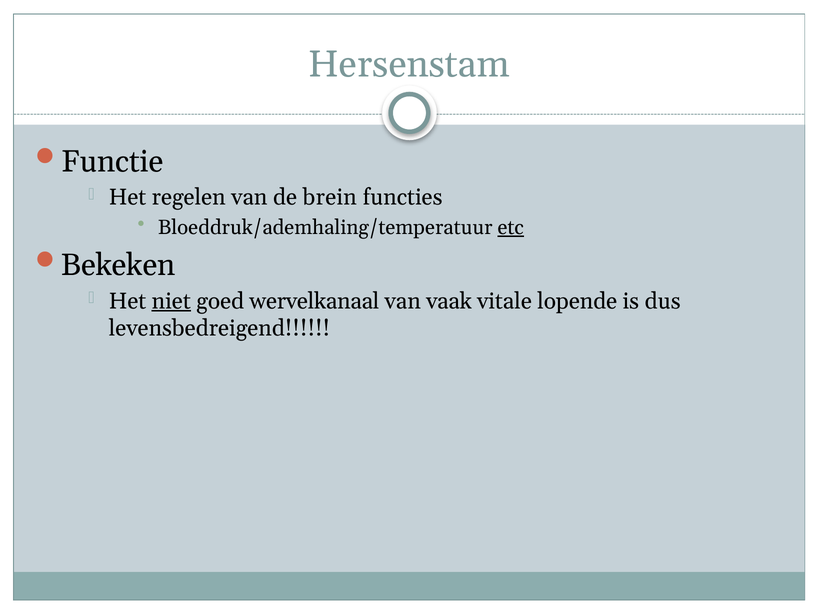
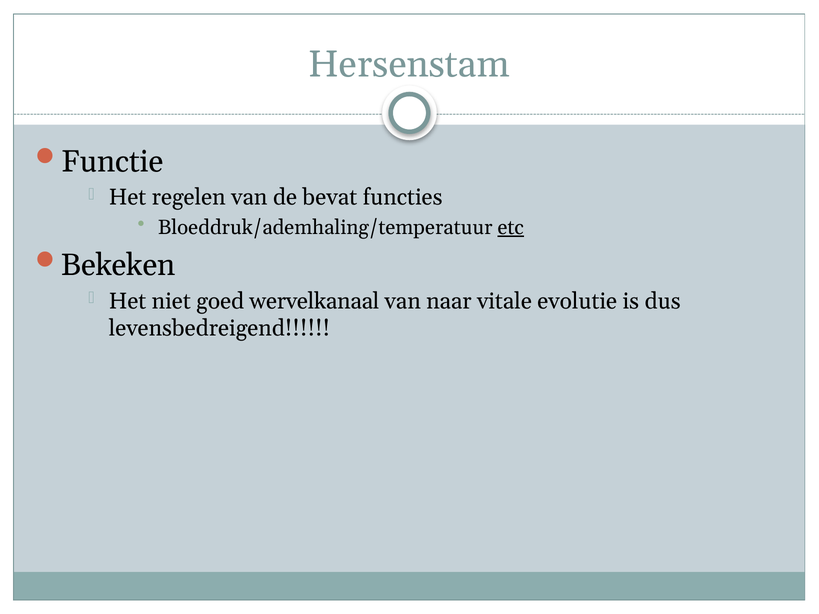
brein: brein -> bevat
niet underline: present -> none
vaak: vaak -> naar
lopende: lopende -> evolutie
